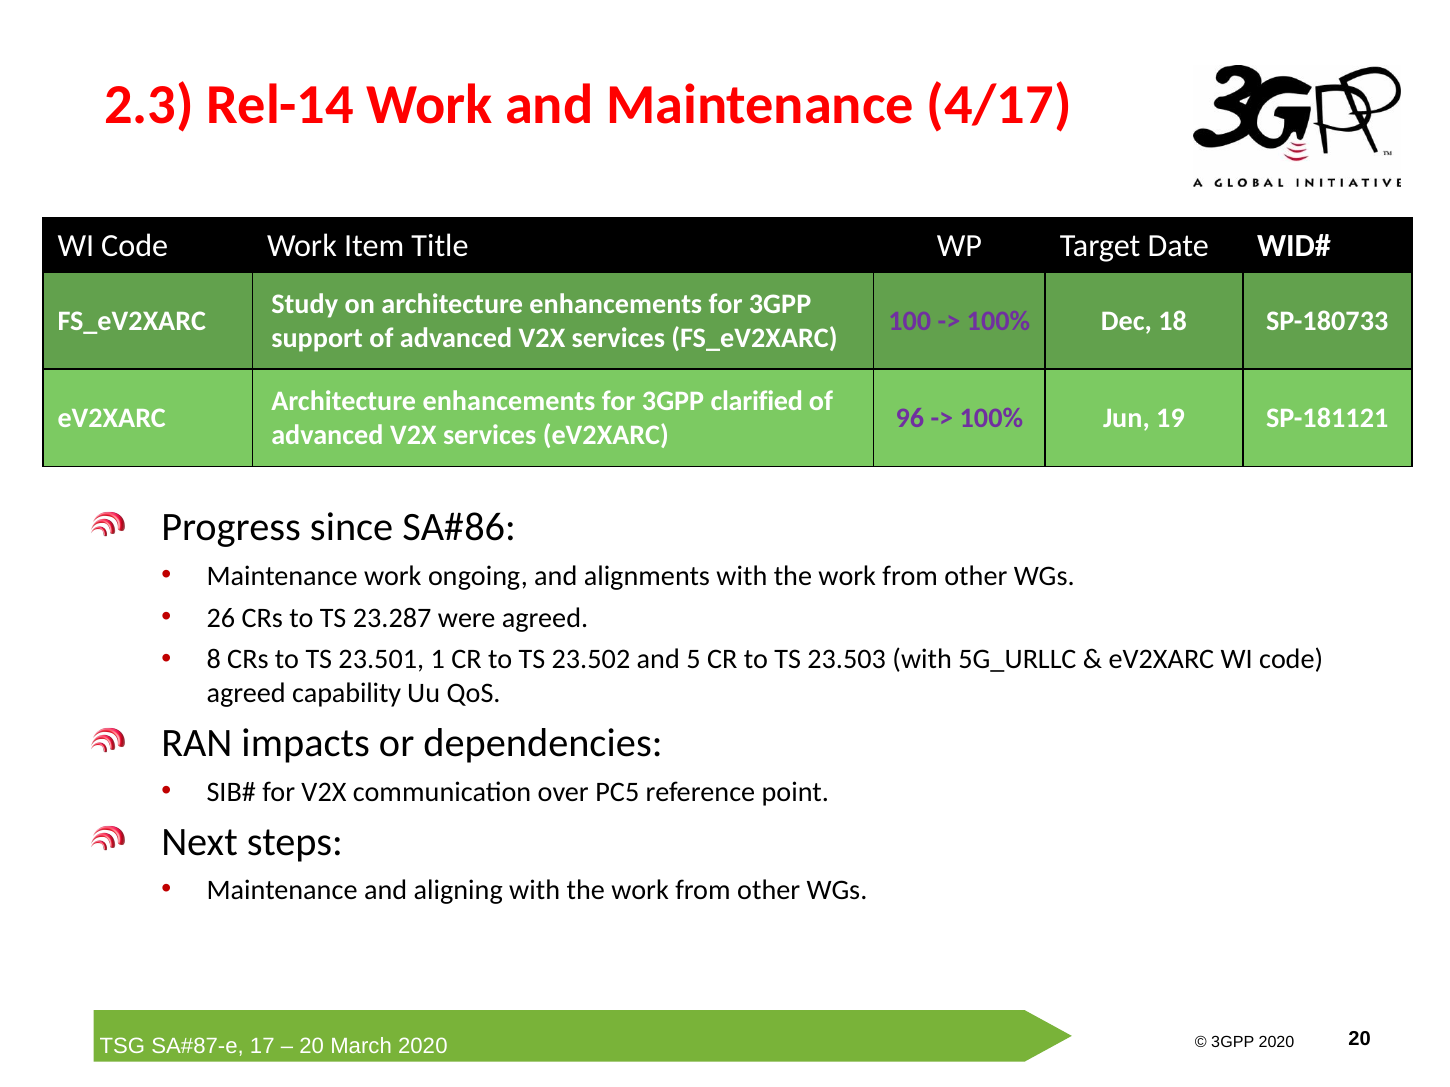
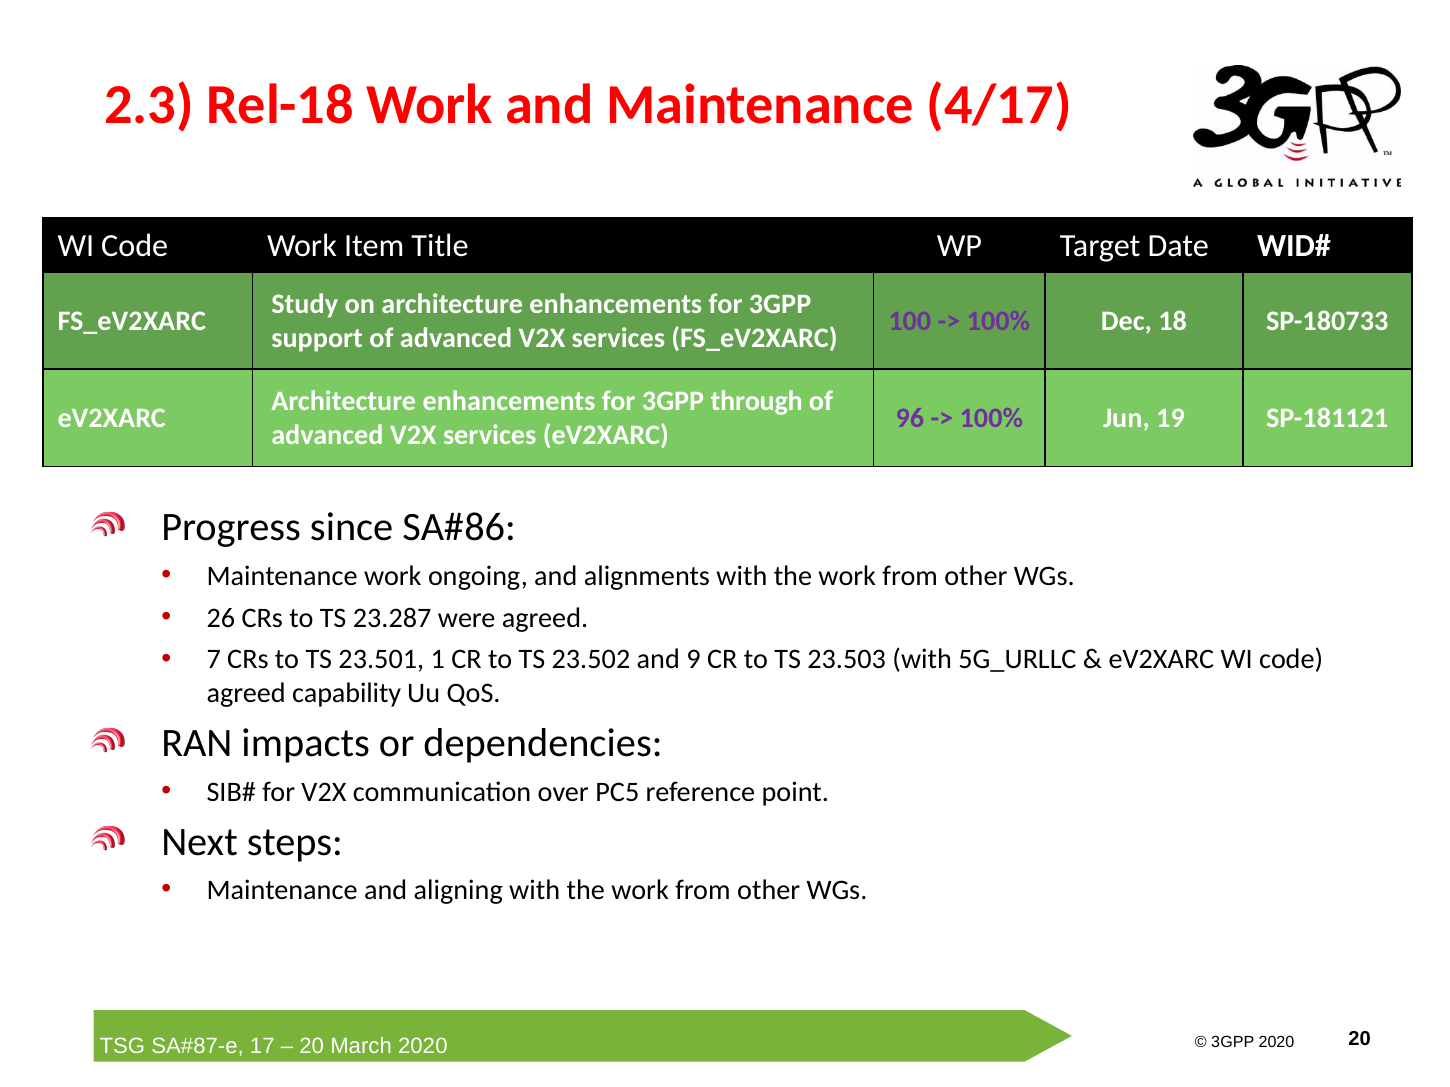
Rel-14: Rel-14 -> Rel-18
clarified: clarified -> through
8: 8 -> 7
5: 5 -> 9
